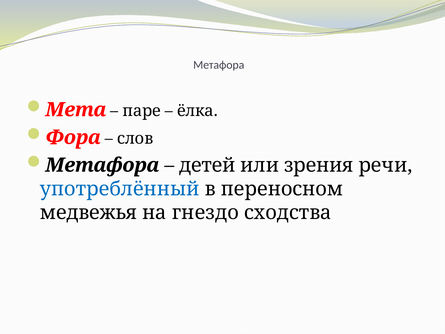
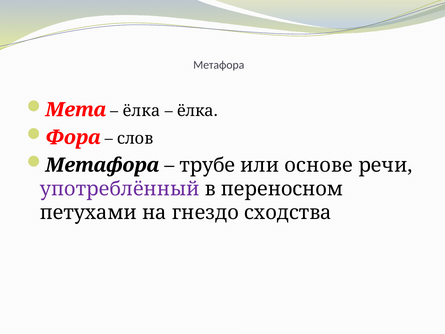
паре at (142, 111): паре -> ёлка
детей: детей -> трубе
зрения: зрения -> основе
употреблённый colour: blue -> purple
медвежья: медвежья -> петухами
